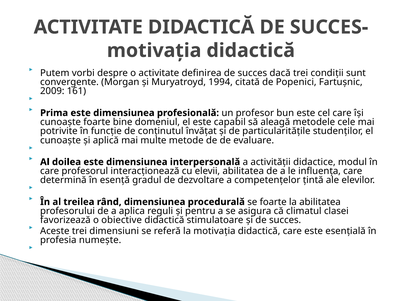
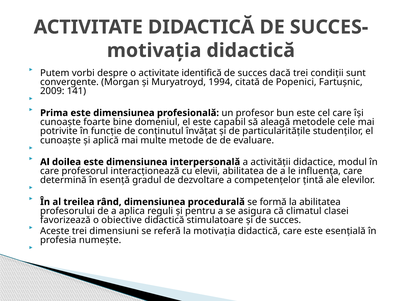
definirea: definirea -> identifică
161: 161 -> 141
se foarte: foarte -> formă
